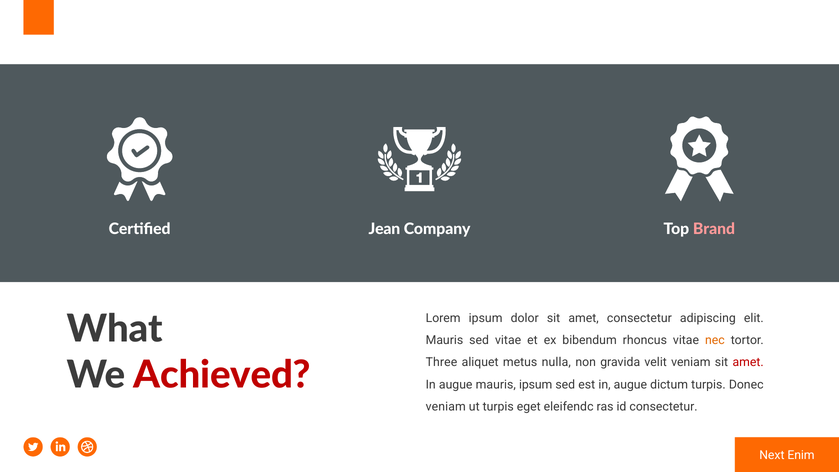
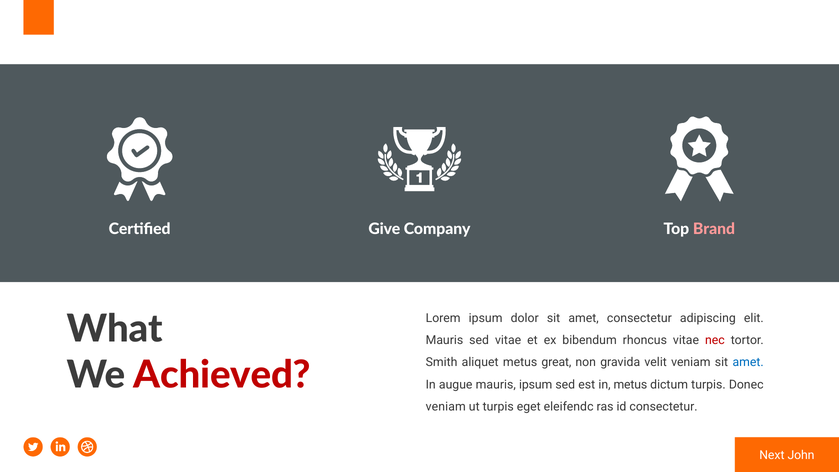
Jean: Jean -> Give
nec colour: orange -> red
Three: Three -> Smith
nulla: nulla -> great
amet at (748, 362) colour: red -> blue
est in augue: augue -> metus
Enim: Enim -> John
